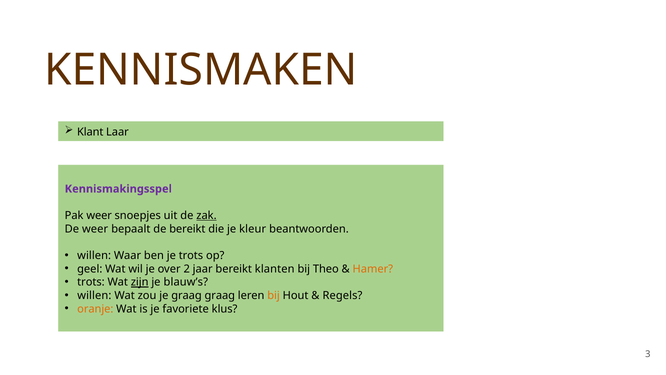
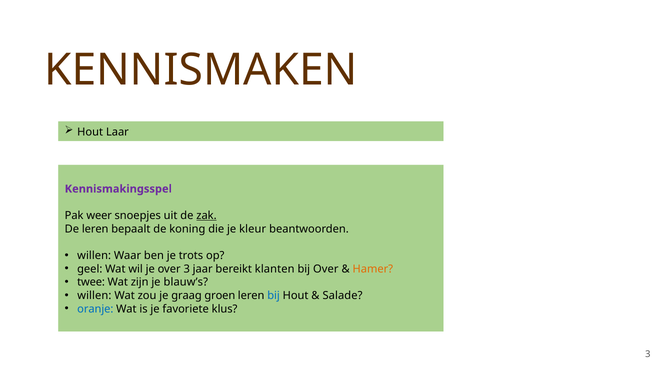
Klant at (90, 132): Klant -> Hout
De weer: weer -> leren
de bereikt: bereikt -> koning
over 2: 2 -> 3
bij Theo: Theo -> Over
trots at (91, 282): trots -> twee
zijn underline: present -> none
graag graag: graag -> groen
bij at (274, 295) colour: orange -> blue
Regels: Regels -> Salade
oranje colour: orange -> blue
